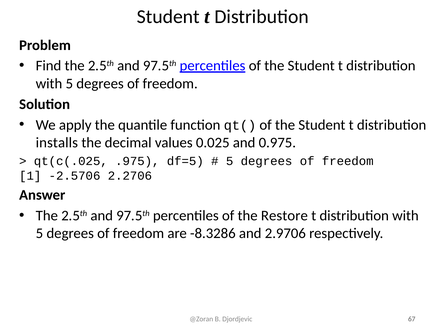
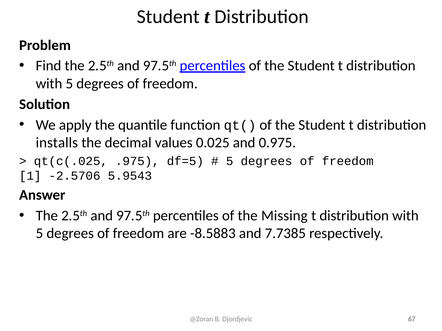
2.2706: 2.2706 -> 5.9543
Restore: Restore -> Missing
-8.3286: -8.3286 -> -8.5883
2.9706: 2.9706 -> 7.7385
